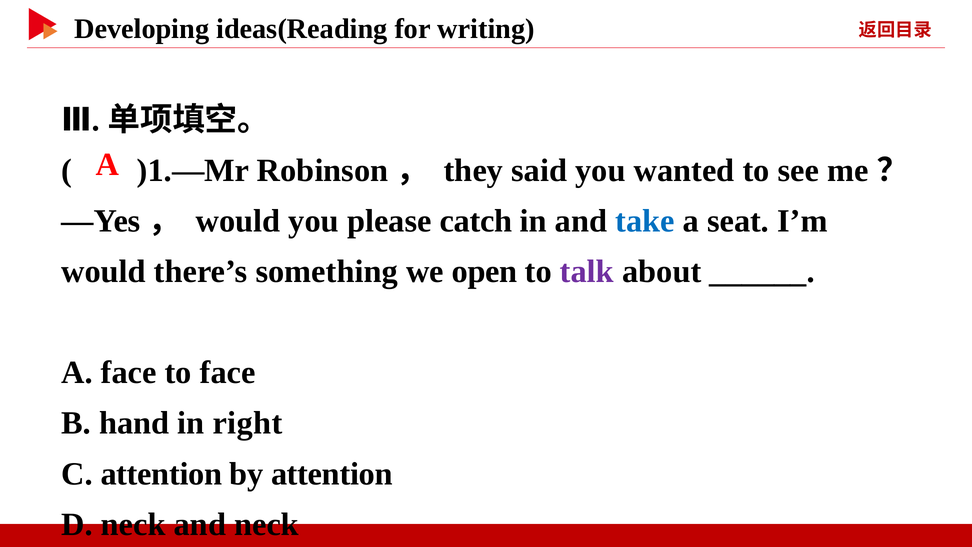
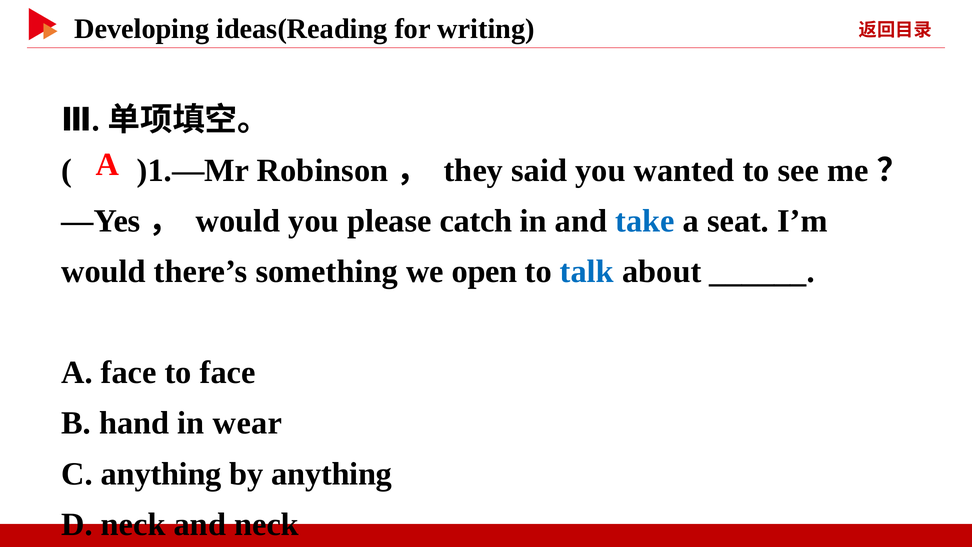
talk colour: purple -> blue
right: right -> wear
C attention: attention -> anything
by attention: attention -> anything
